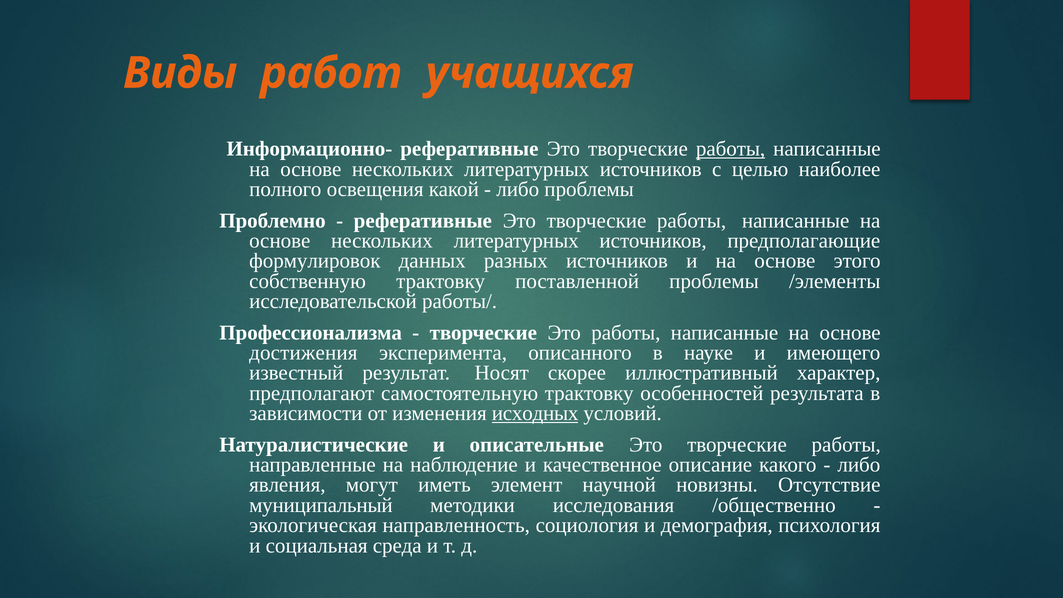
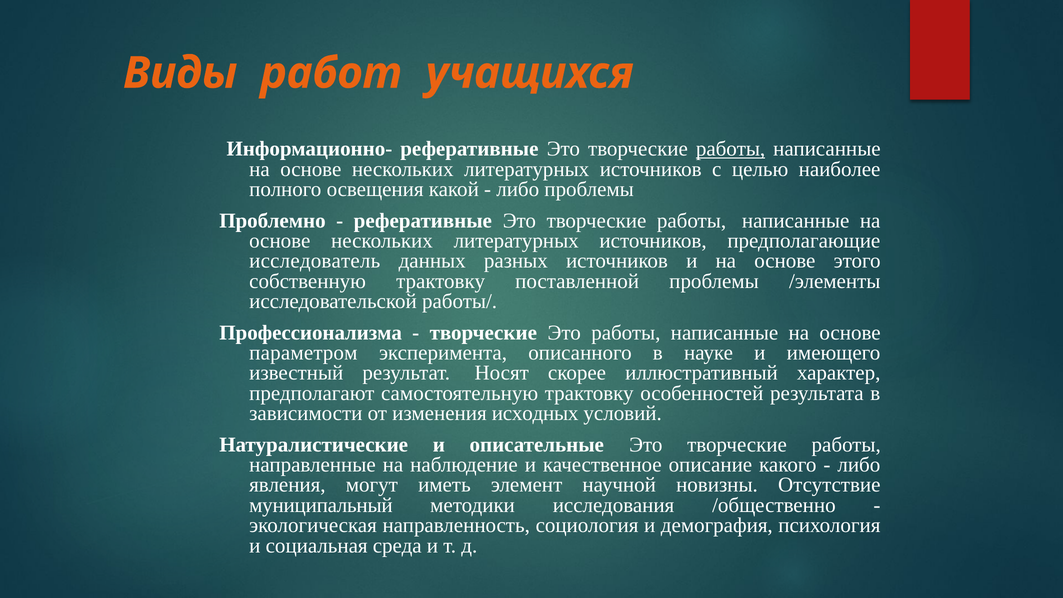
формулировок: формулировок -> исследователь
достижения: достижения -> параметром
исходных underline: present -> none
